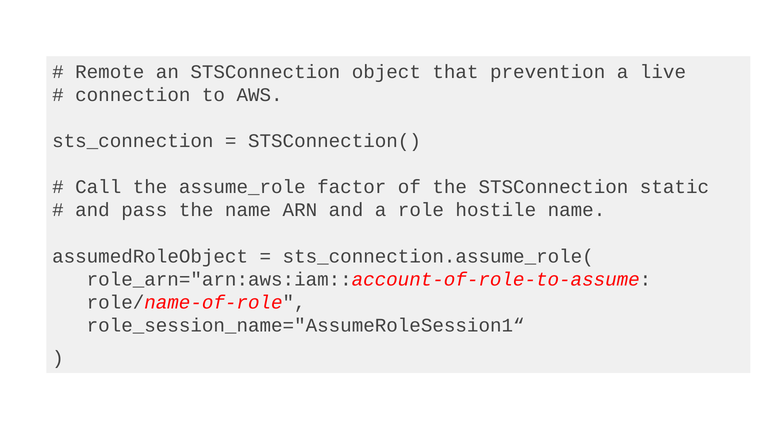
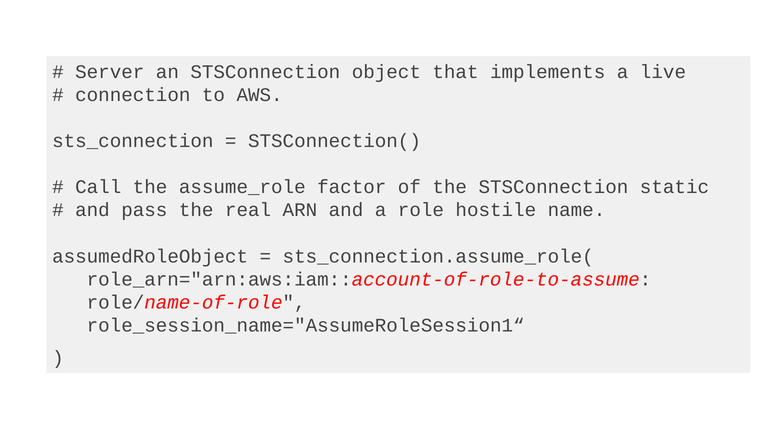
Remote: Remote -> Server
prevention: prevention -> implements
the name: name -> real
